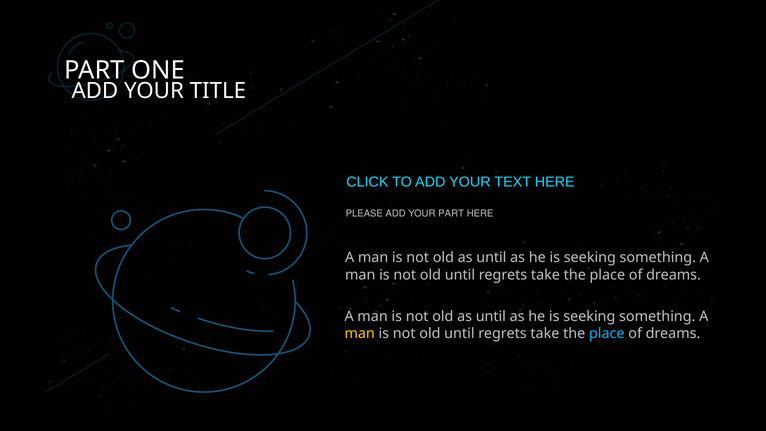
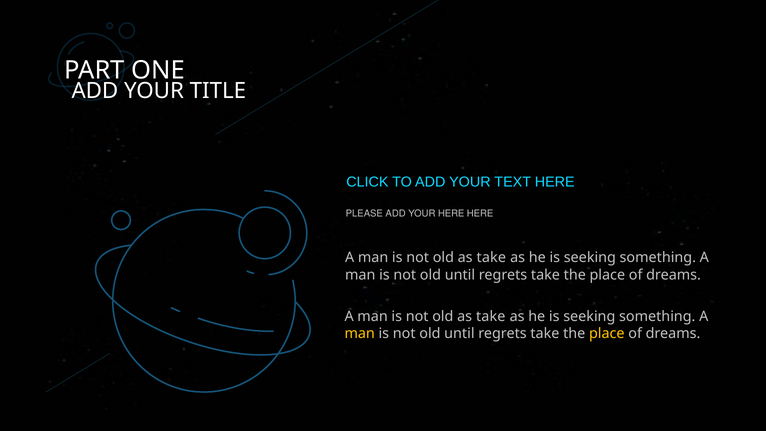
YOUR PART: PART -> HERE
until at (491, 258): until -> take
until at (491, 316): until -> take
place at (607, 333) colour: light blue -> yellow
